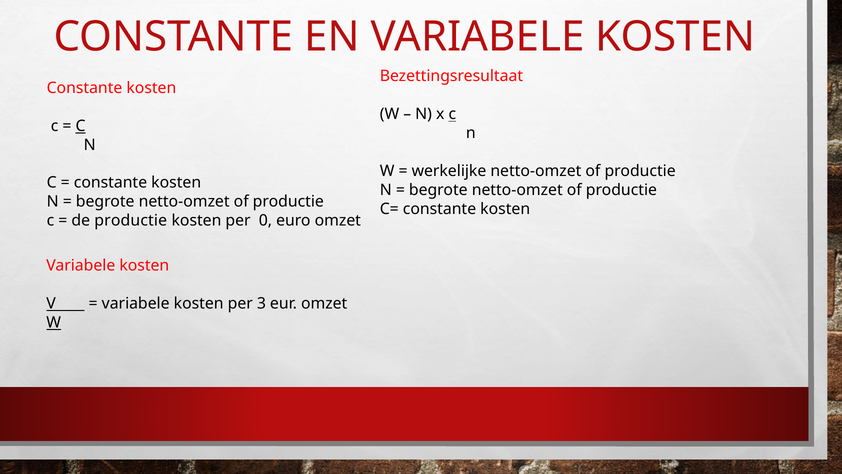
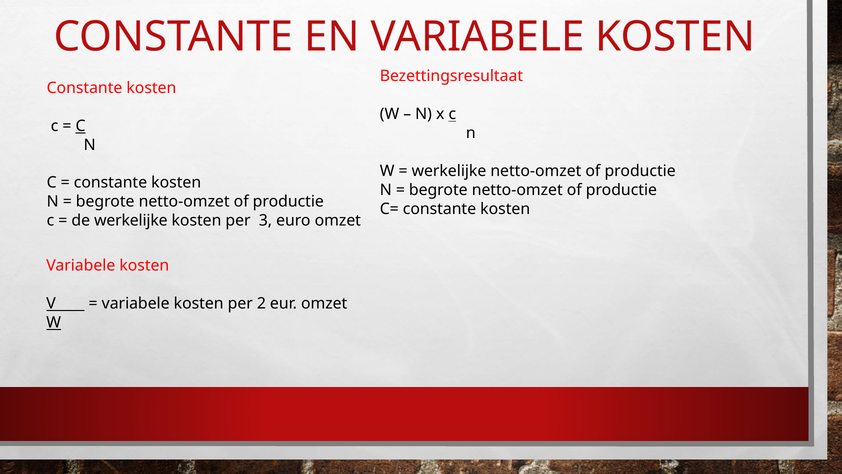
de productie: productie -> werkelijke
0: 0 -> 3
3: 3 -> 2
